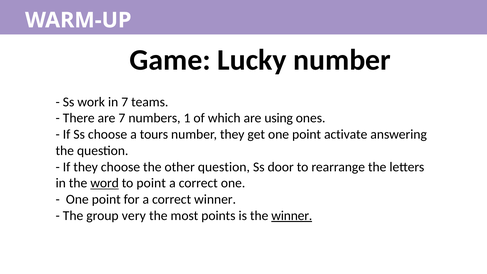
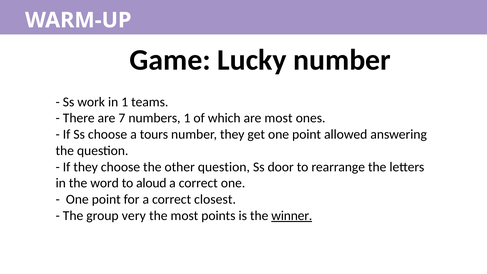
in 7: 7 -> 1
are using: using -> most
activate: activate -> allowed
word underline: present -> none
to point: point -> aloud
correct winner: winner -> closest
